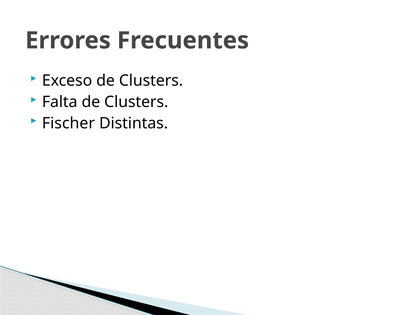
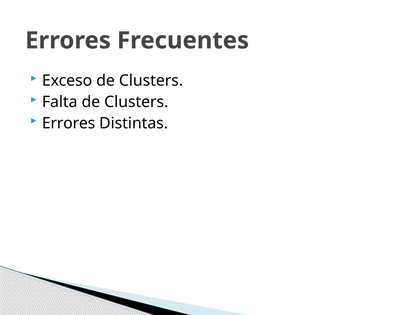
Fischer at (68, 123): Fischer -> Errores
